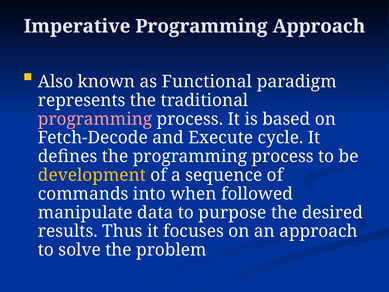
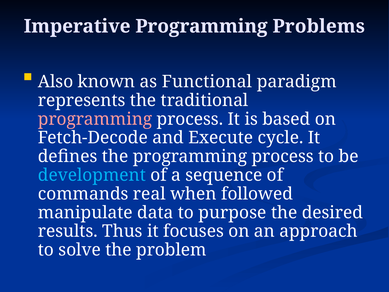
Programming Approach: Approach -> Problems
development colour: yellow -> light blue
into: into -> real
